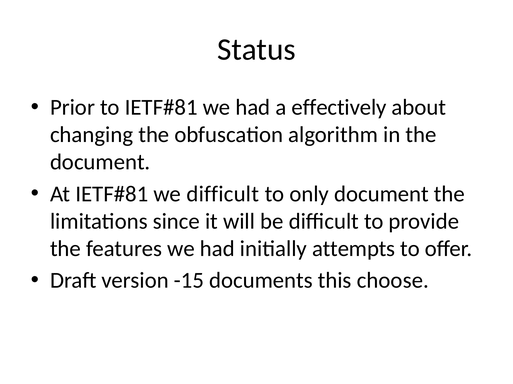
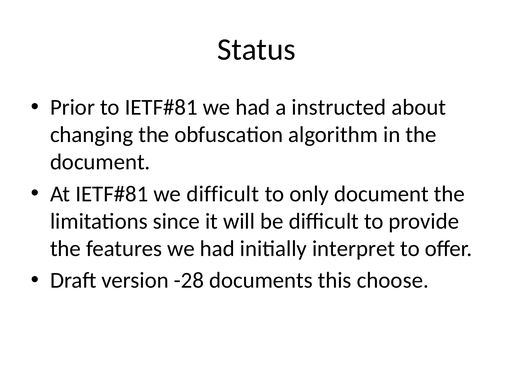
effectively: effectively -> instructed
attempts: attempts -> interpret
-15: -15 -> -28
